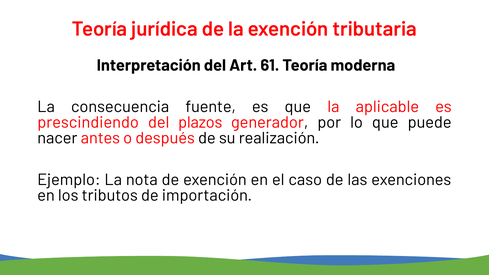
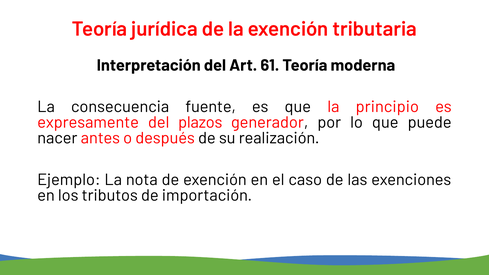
aplicable: aplicable -> principio
prescindiendo: prescindiendo -> expresamente
